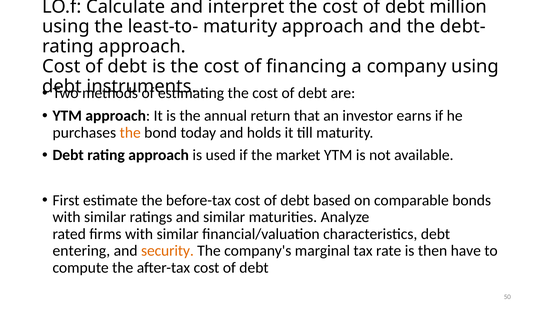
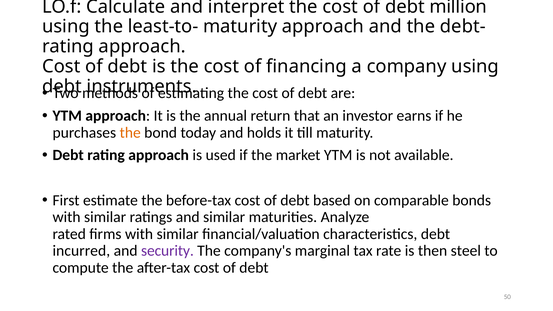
entering: entering -> incurred
security colour: orange -> purple
have: have -> steel
